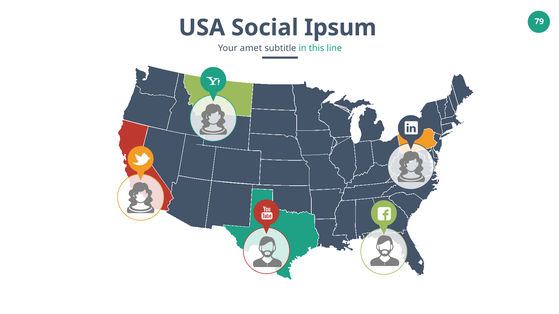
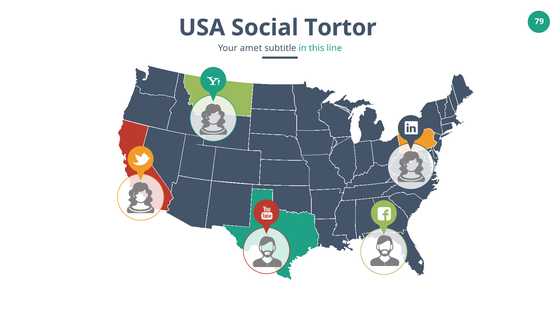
Ipsum: Ipsum -> Tortor
